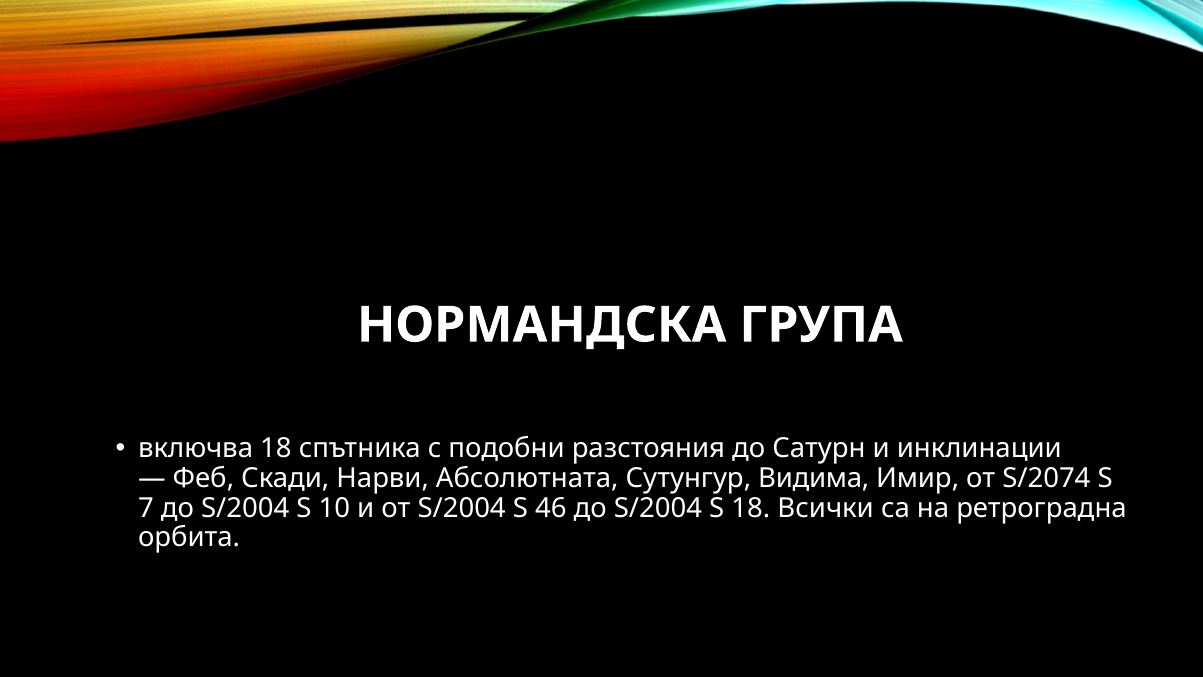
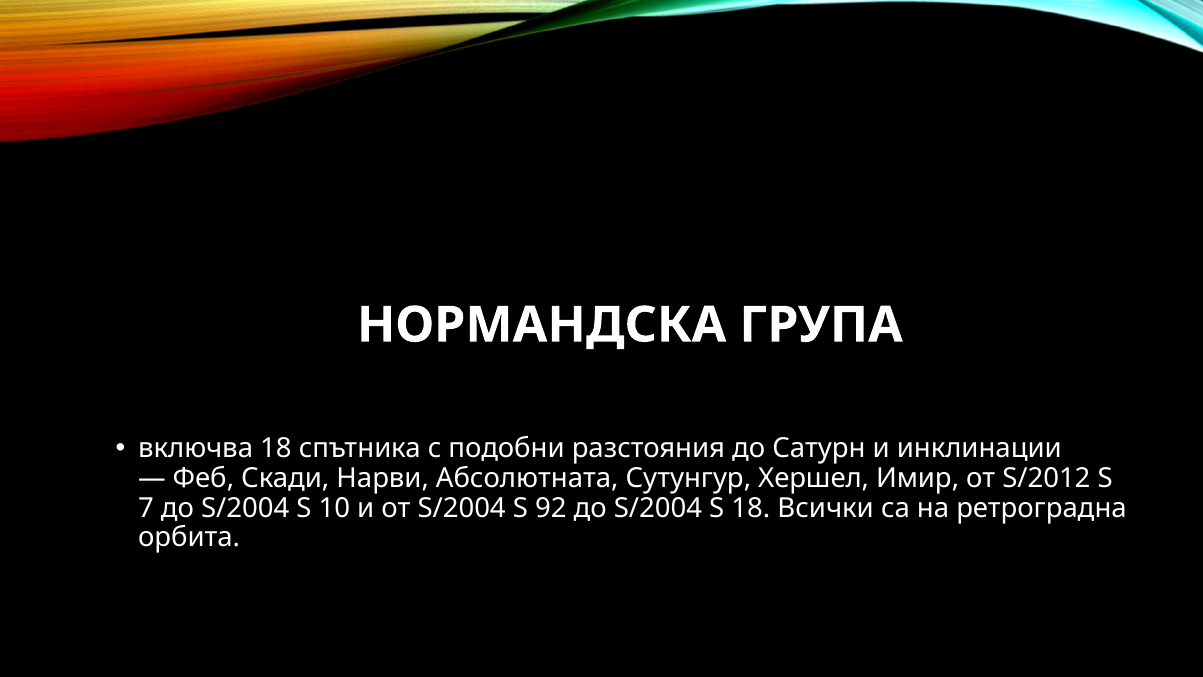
Видима: Видима -> Хершел
S/2074: S/2074 -> S/2012
46: 46 -> 92
